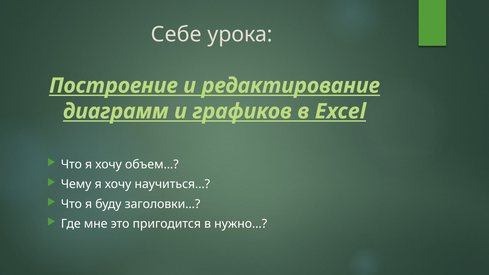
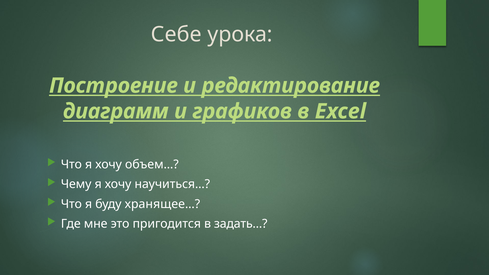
заголовки…: заголовки… -> хранящее…
нужно…: нужно… -> задать…
